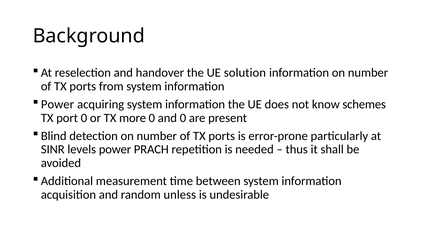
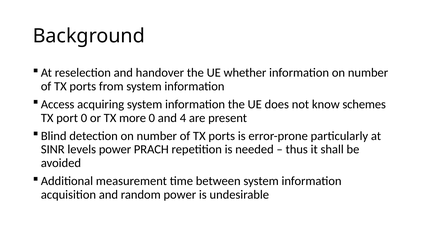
solution: solution -> whether
Power at (58, 104): Power -> Access
and 0: 0 -> 4
random unless: unless -> power
